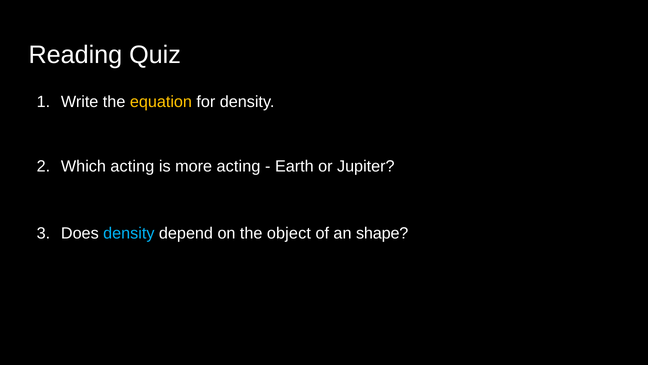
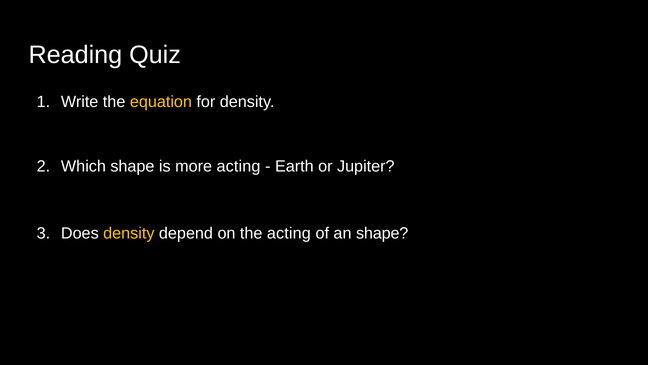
Which acting: acting -> shape
density at (129, 233) colour: light blue -> yellow
the object: object -> acting
